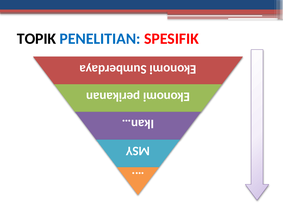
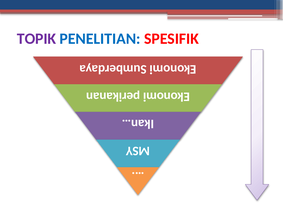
TOPIK colour: black -> purple
